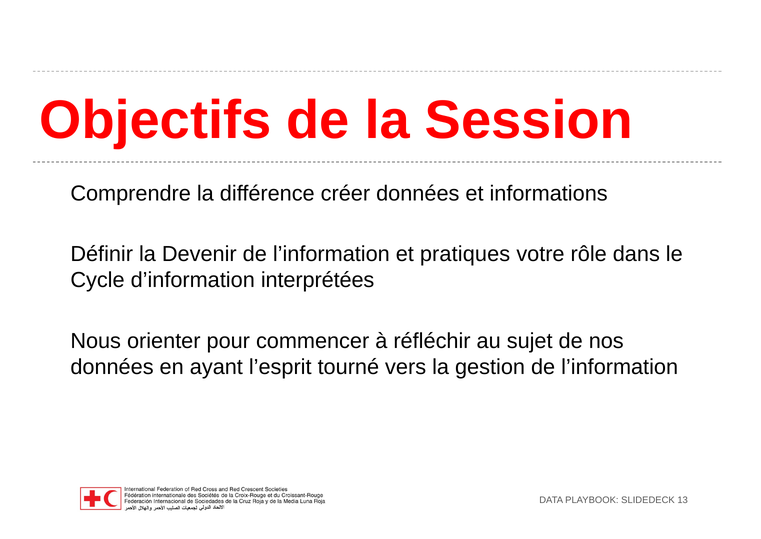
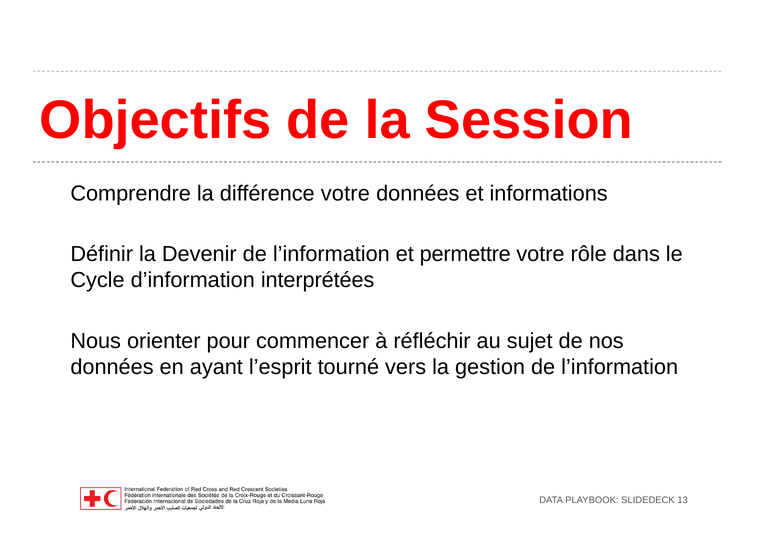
différence créer: créer -> votre
pratiques: pratiques -> permettre
